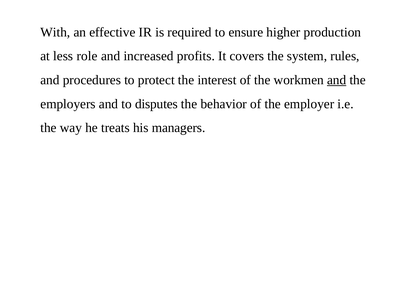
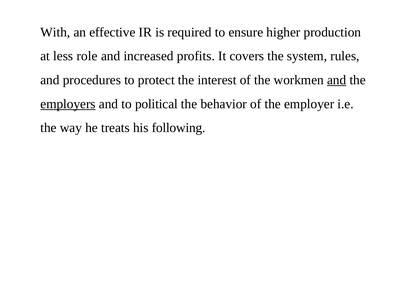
employers underline: none -> present
disputes: disputes -> political
managers: managers -> following
